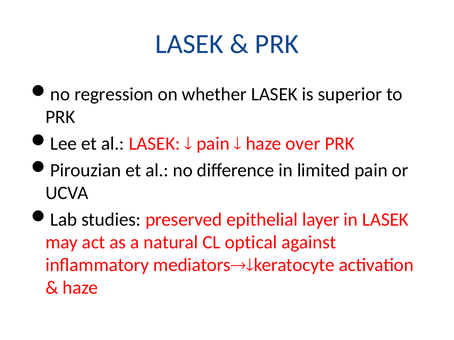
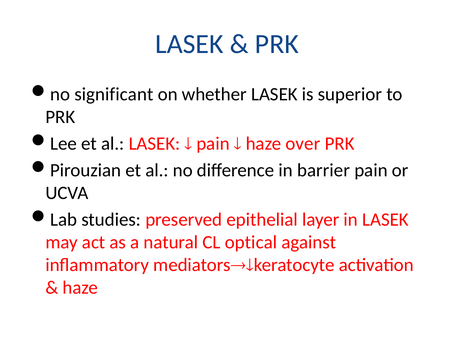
regression: regression -> significant
limited: limited -> barrier
